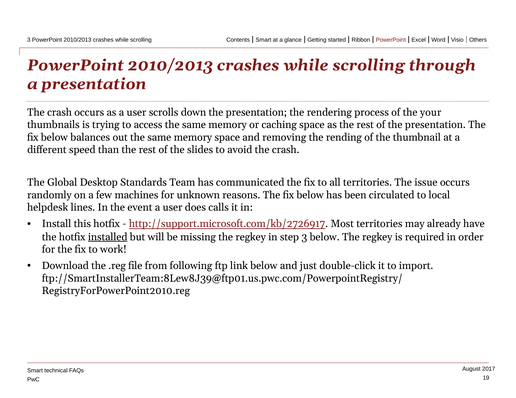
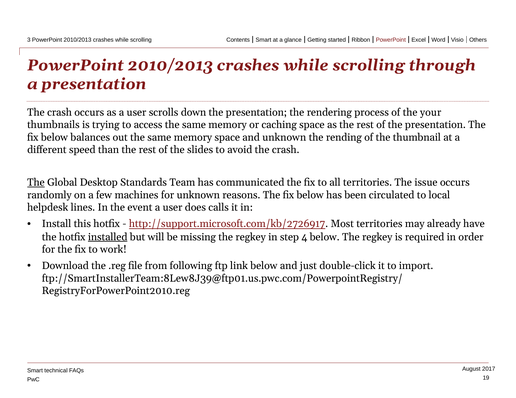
and removing: removing -> unknown
The at (36, 183) underline: none -> present
step 3: 3 -> 4
